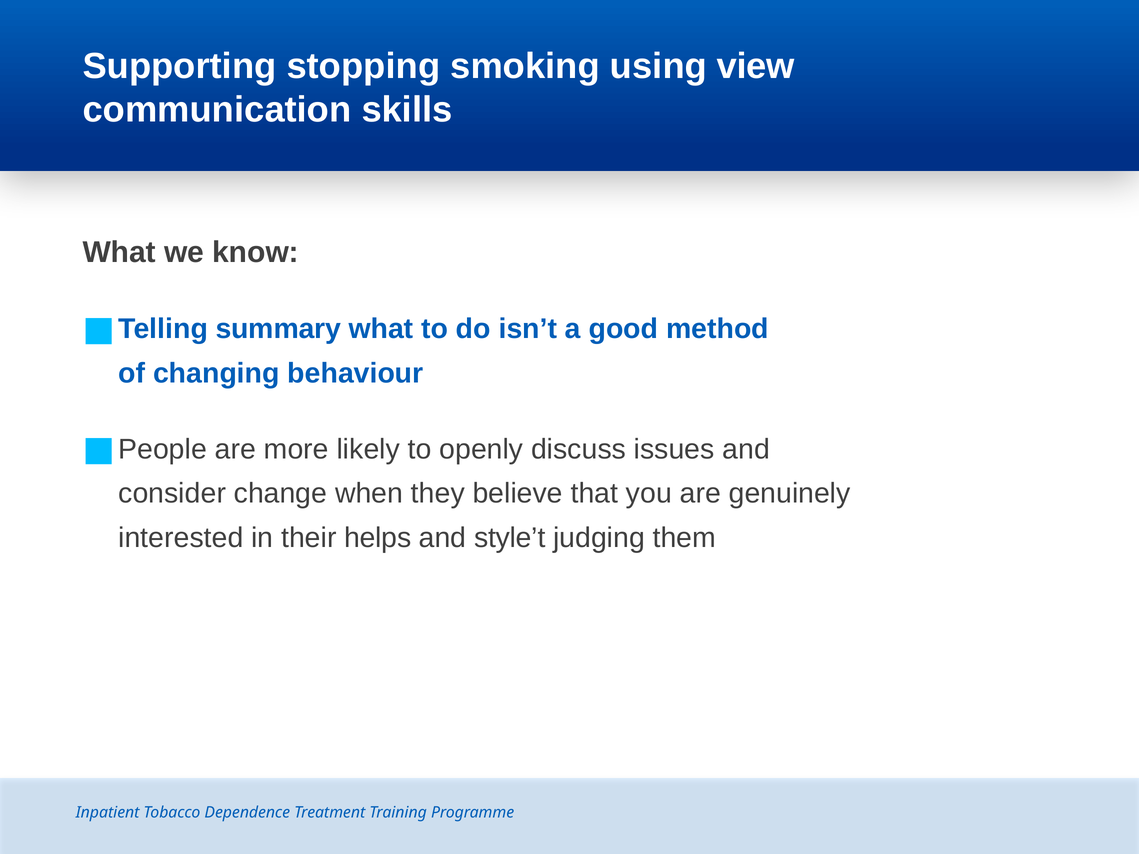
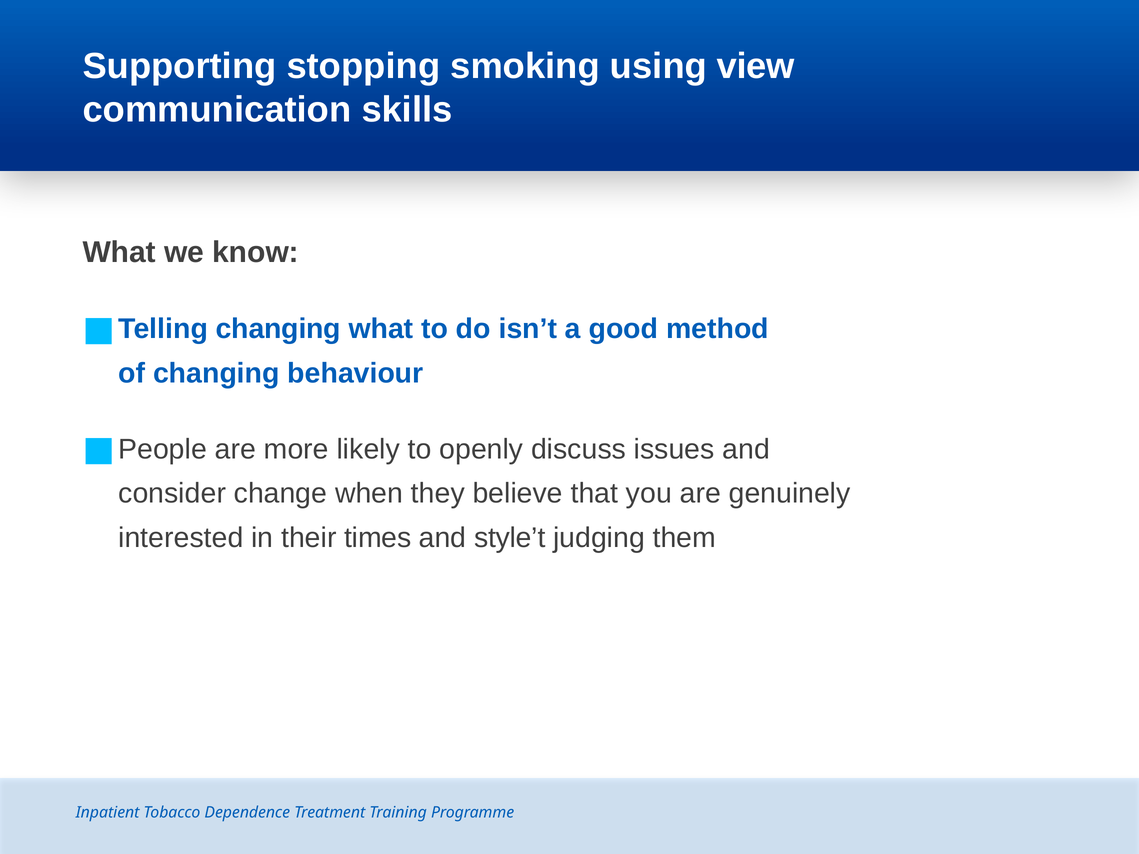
summary at (278, 329): summary -> changing
helps: helps -> times
